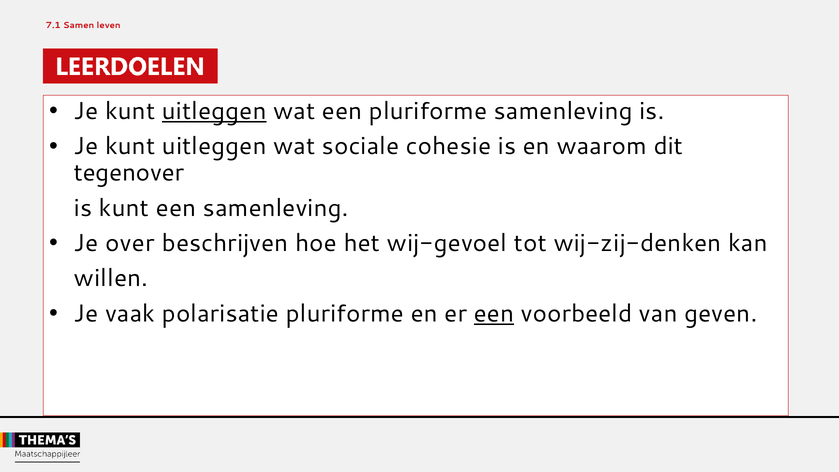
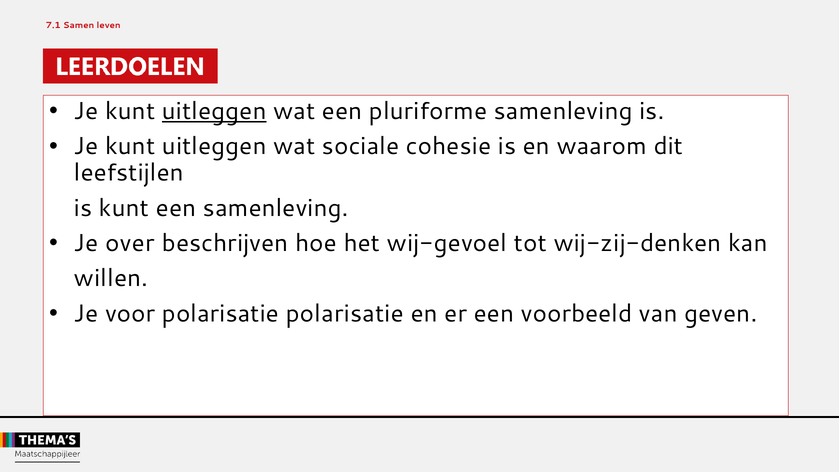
tegenover: tegenover -> leefstijlen
vaak: vaak -> voor
polarisatie pluriforme: pluriforme -> polarisatie
een at (494, 314) underline: present -> none
